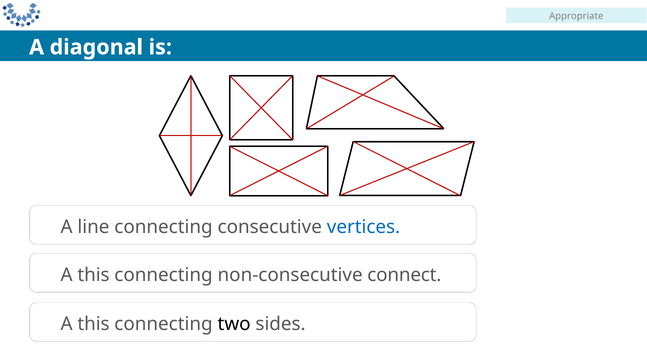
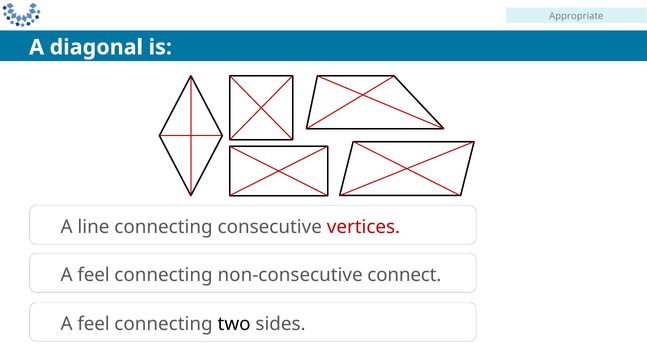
vertices colour: blue -> red
this at (94, 275): this -> feel
this at (94, 324): this -> feel
